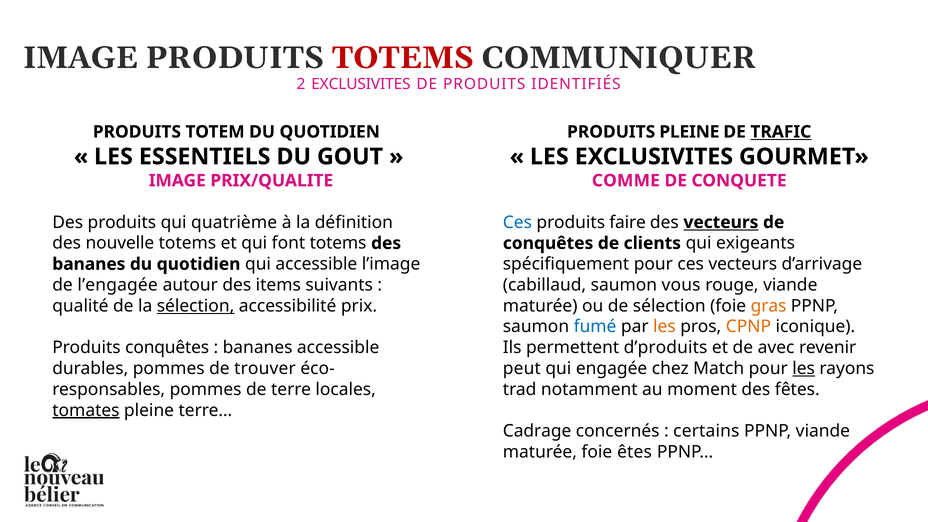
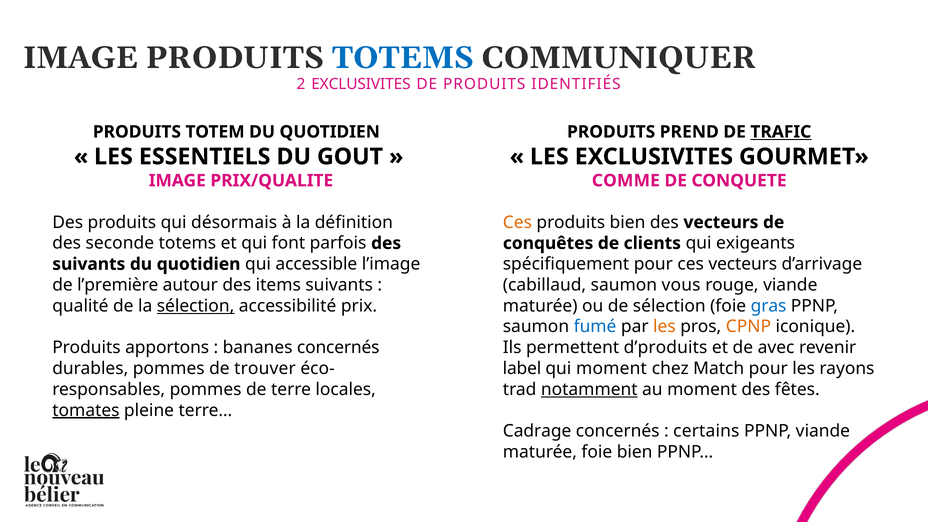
TOTEMS at (403, 58) colour: red -> blue
PRODUITS PLEINE: PLEINE -> PREND
quatrième: quatrième -> désormais
Ces at (517, 222) colour: blue -> orange
produits faire: faire -> bien
vecteurs at (721, 222) underline: present -> none
nouvelle: nouvelle -> seconde
font totems: totems -> parfois
bananes at (89, 264): bananes -> suivants
l’engagée: l’engagée -> l’première
gras colour: orange -> blue
Produits conquêtes: conquêtes -> apportons
bananes accessible: accessible -> concernés
peut: peut -> label
qui engagée: engagée -> moment
les at (804, 369) underline: present -> none
notamment underline: none -> present
foie êtes: êtes -> bien
